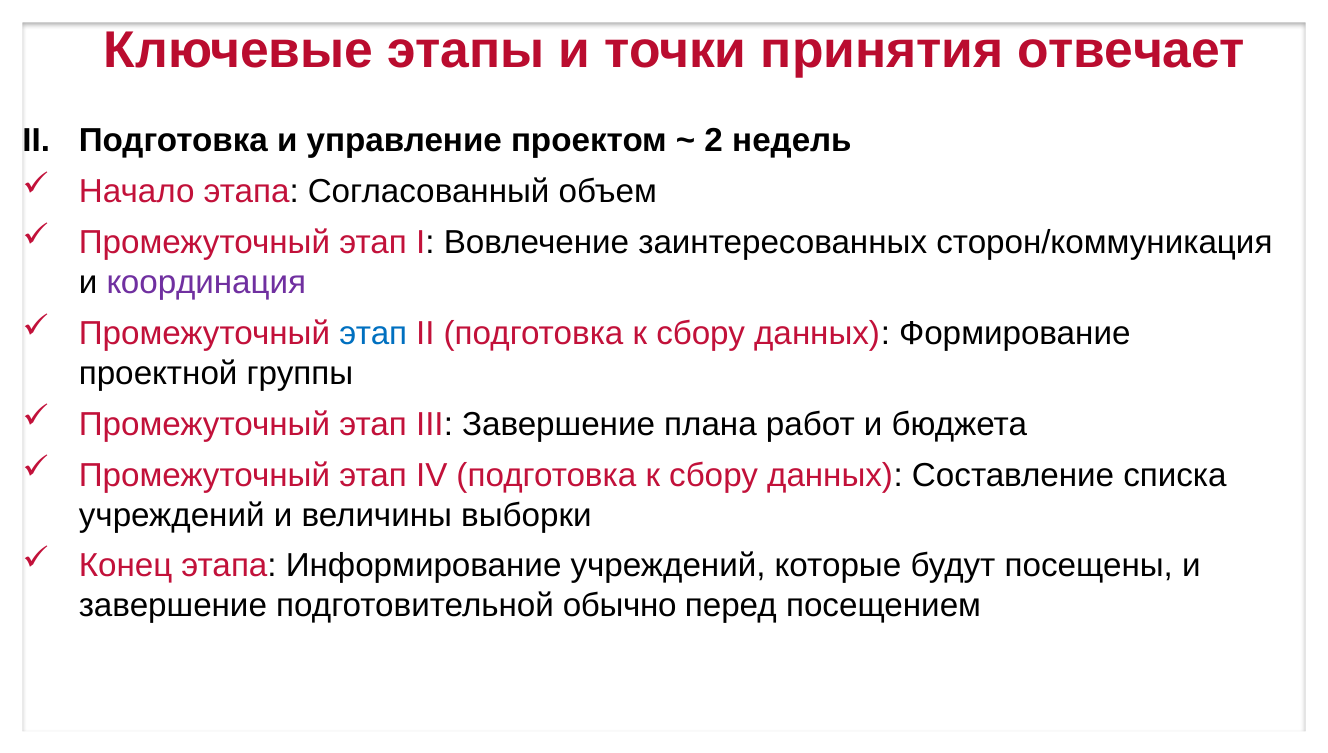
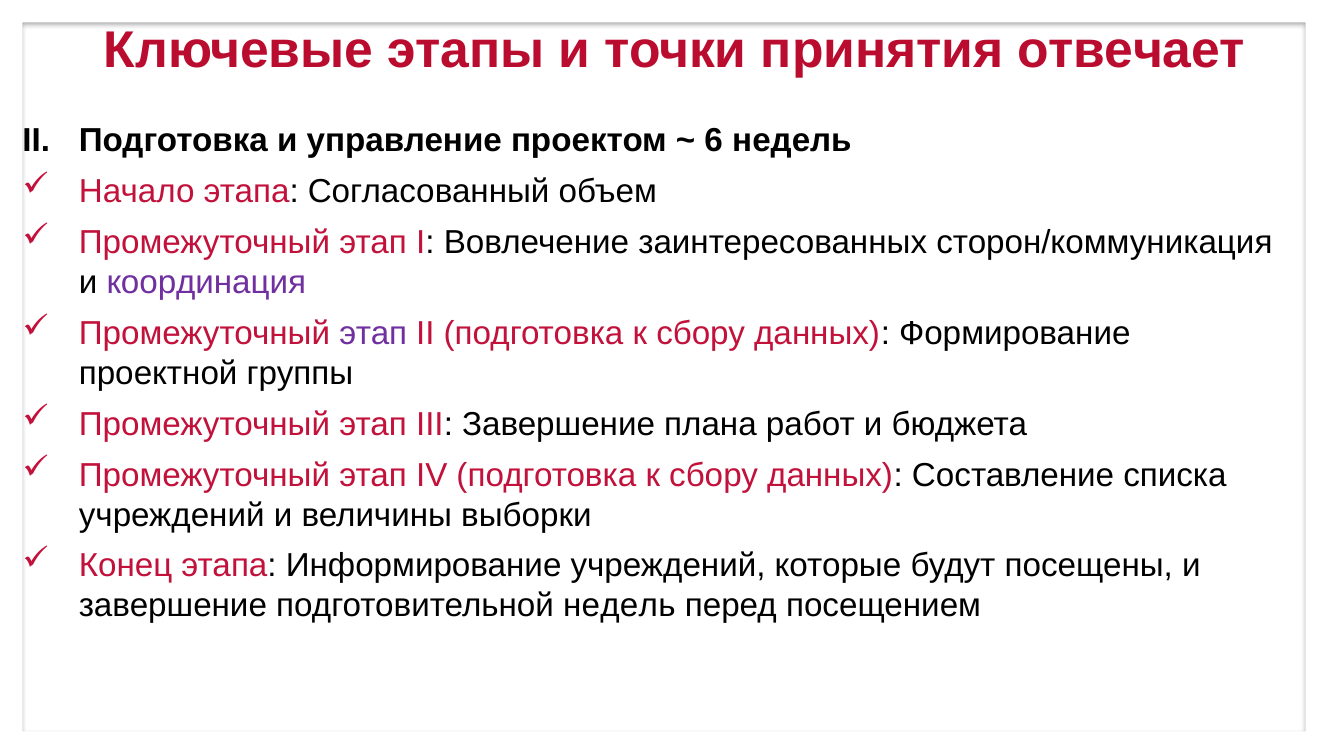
2: 2 -> 6
этап at (373, 334) colour: blue -> purple
подготовительной обычно: обычно -> недель
